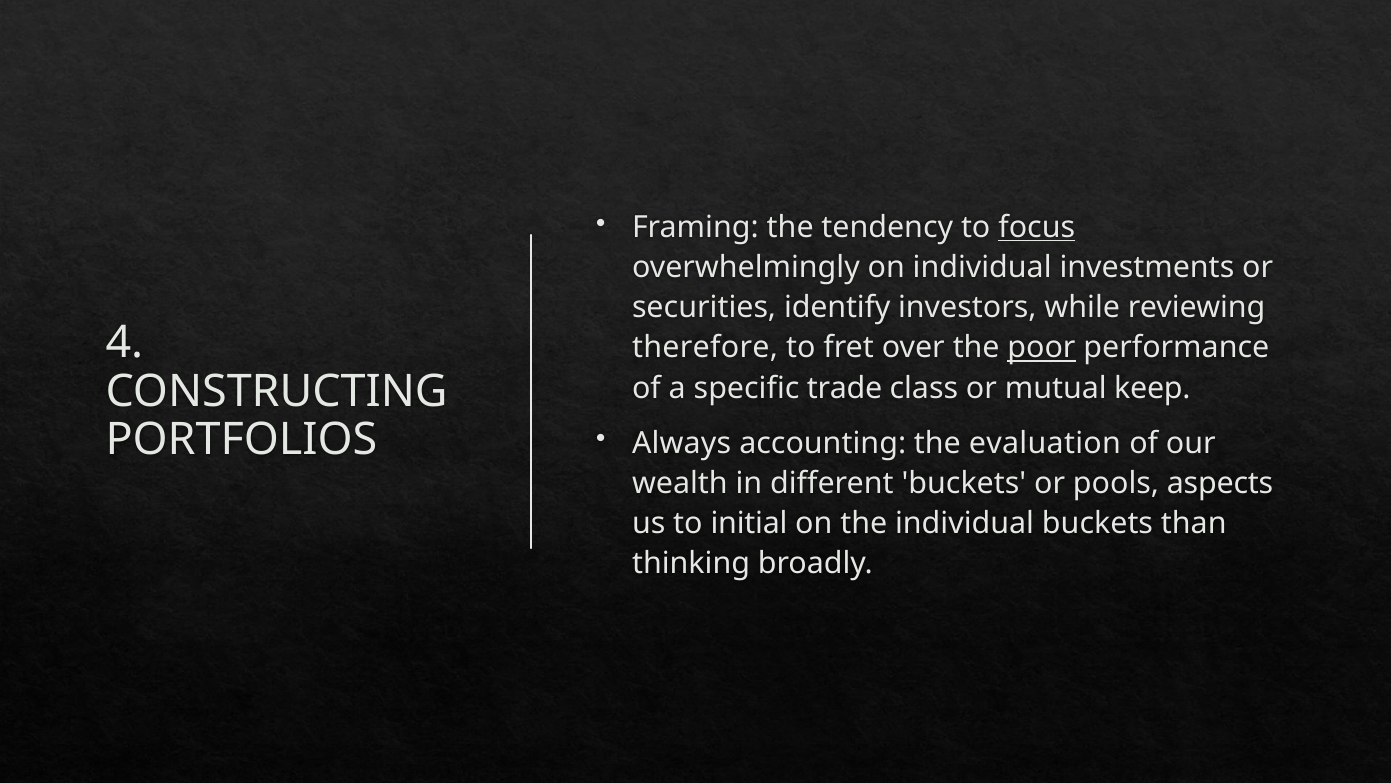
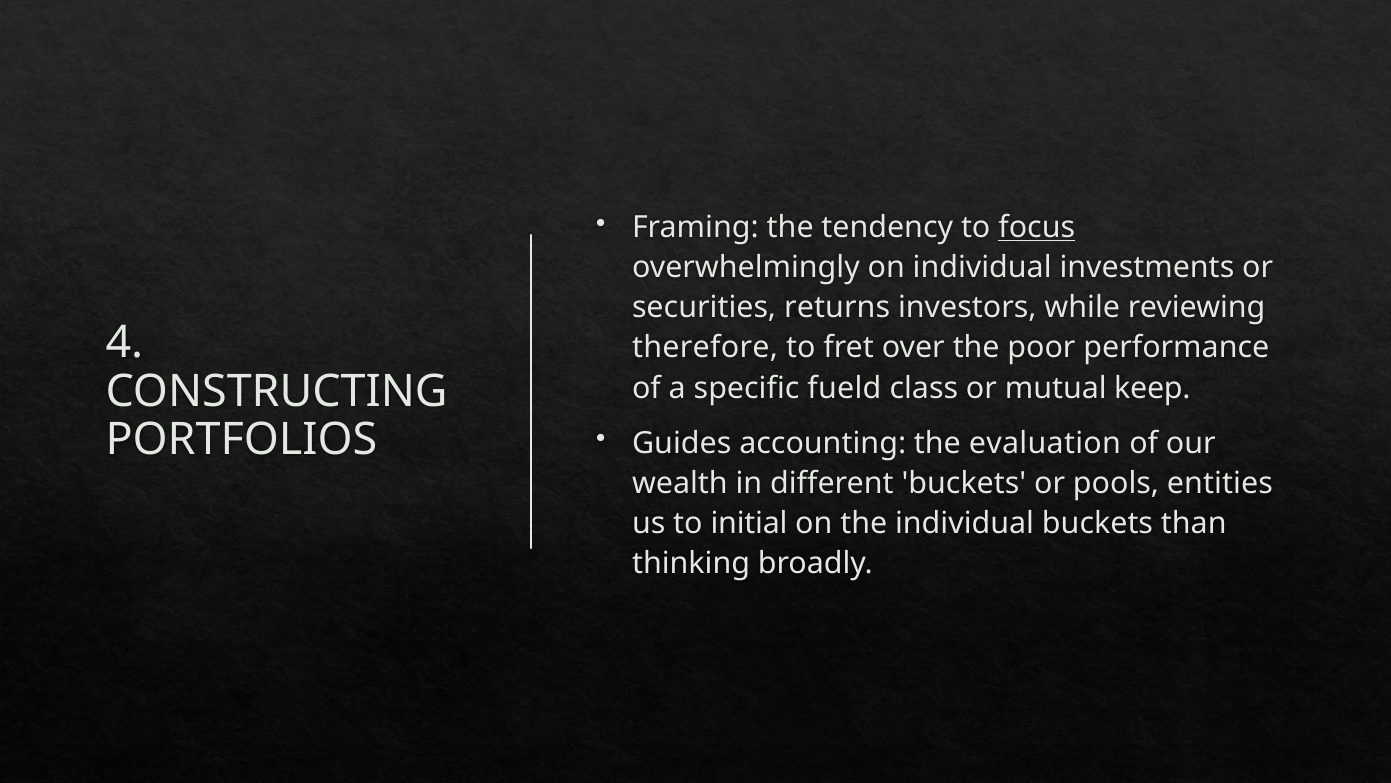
identify: identify -> returns
poor underline: present -> none
trade: trade -> fueld
Always: Always -> Guides
aspects: aspects -> entities
